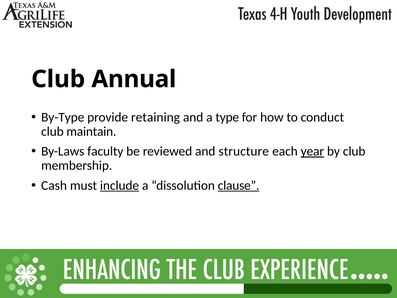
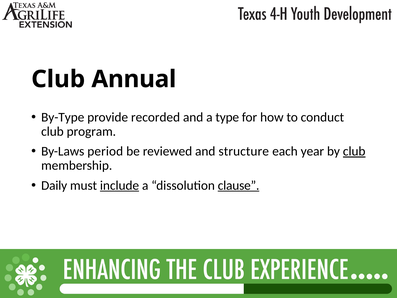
retaining: retaining -> recorded
maintain: maintain -> program
faculty: faculty -> period
year underline: present -> none
club at (354, 151) underline: none -> present
Cash: Cash -> Daily
